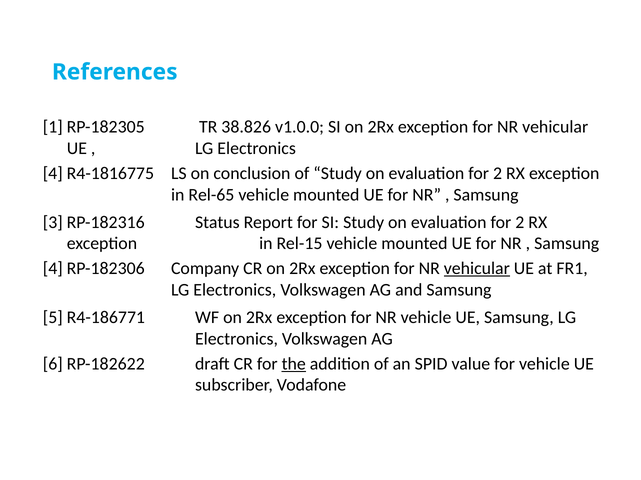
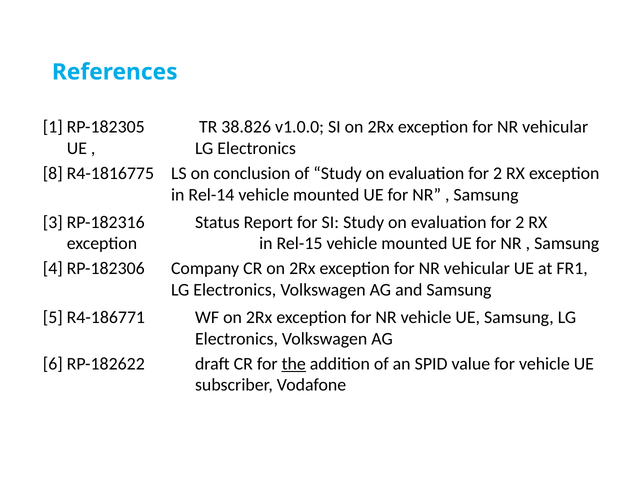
4 at (53, 174): 4 -> 8
Rel-65: Rel-65 -> Rel-14
vehicular at (477, 269) underline: present -> none
